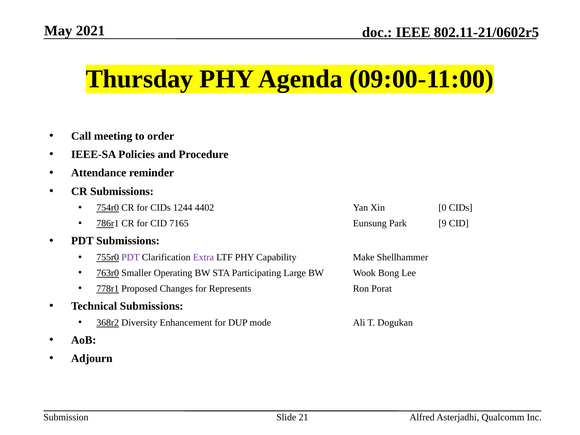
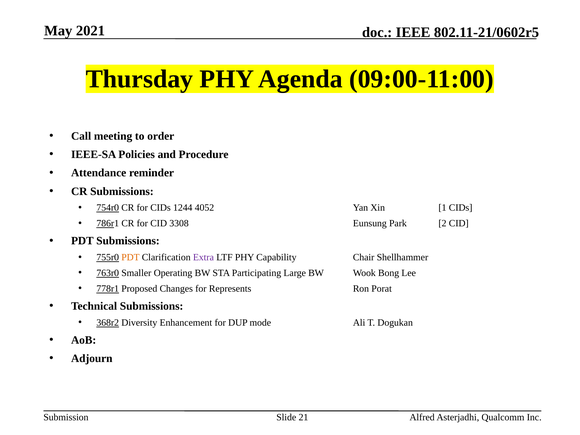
4402: 4402 -> 4052
0: 0 -> 1
7165: 7165 -> 3308
9: 9 -> 2
PDT at (130, 257) colour: purple -> orange
Make: Make -> Chair
